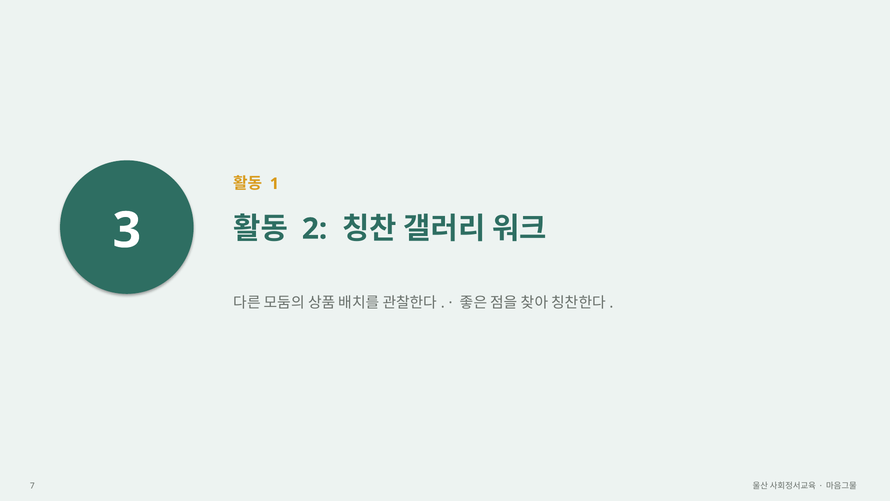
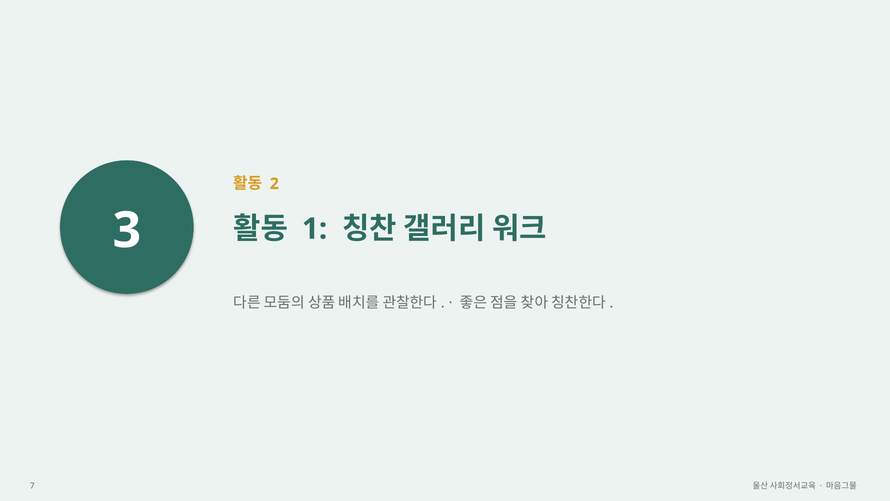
1: 1 -> 2
2: 2 -> 1
